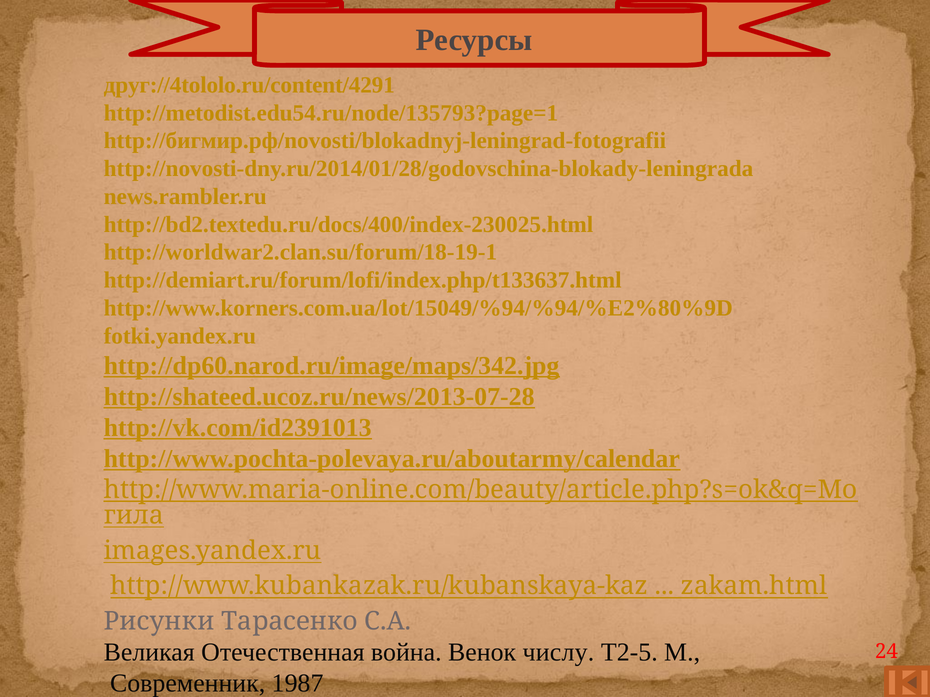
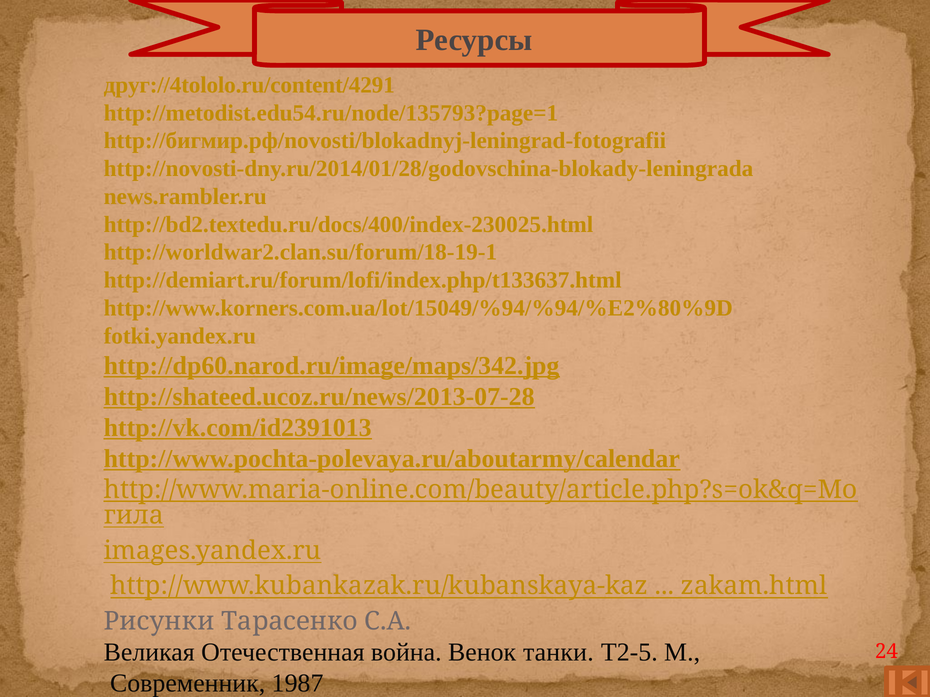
числу: числу -> танки
